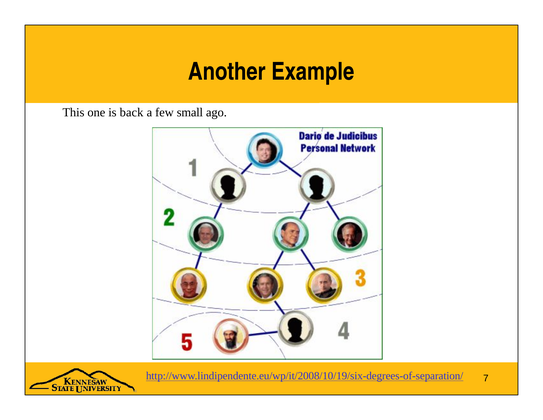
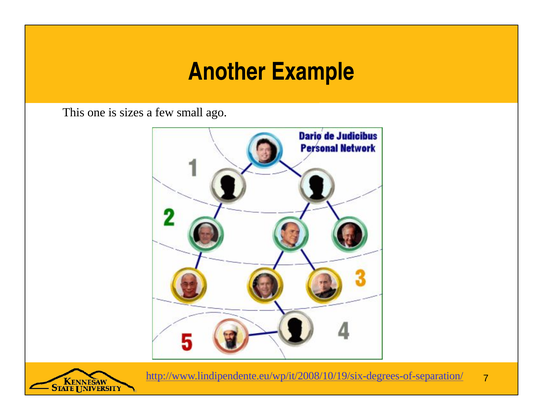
back: back -> sizes
